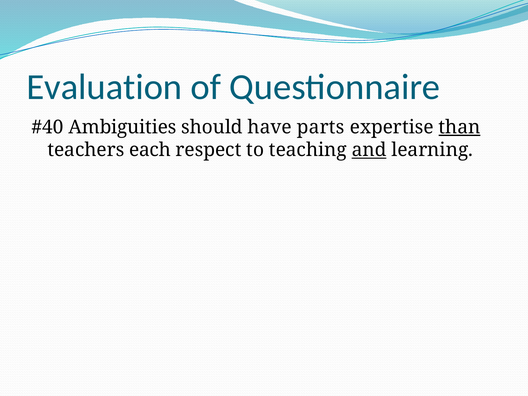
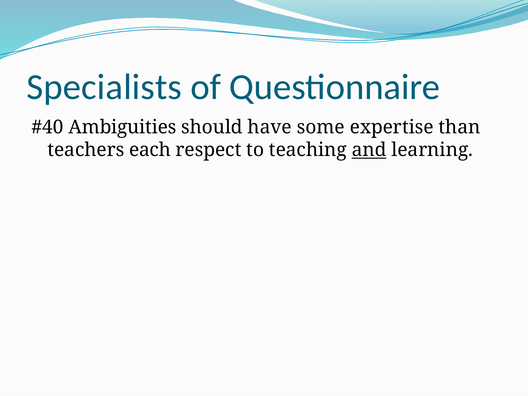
Evaluation: Evaluation -> Specialists
parts: parts -> some
than underline: present -> none
